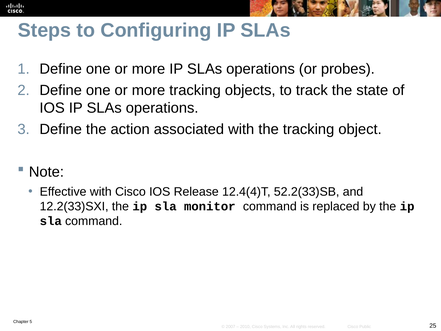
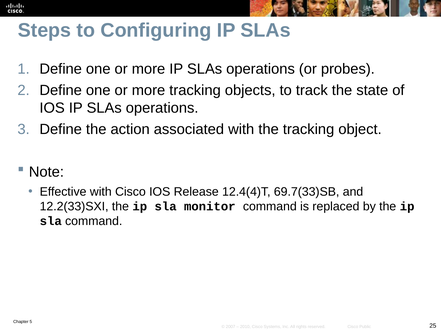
52.2(33)SB: 52.2(33)SB -> 69.7(33)SB
